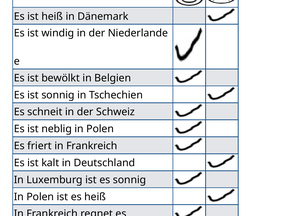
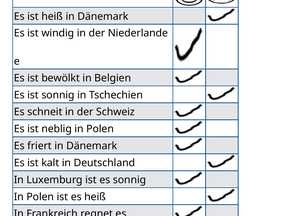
friert in Frankreich: Frankreich -> Dänemark
